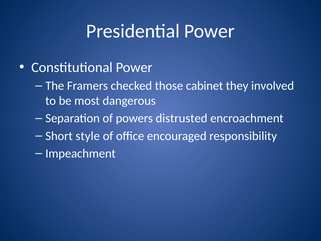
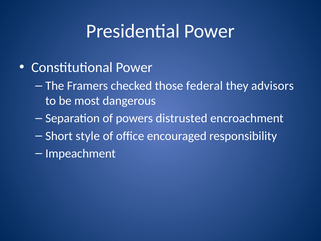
cabinet: cabinet -> federal
involved: involved -> advisors
